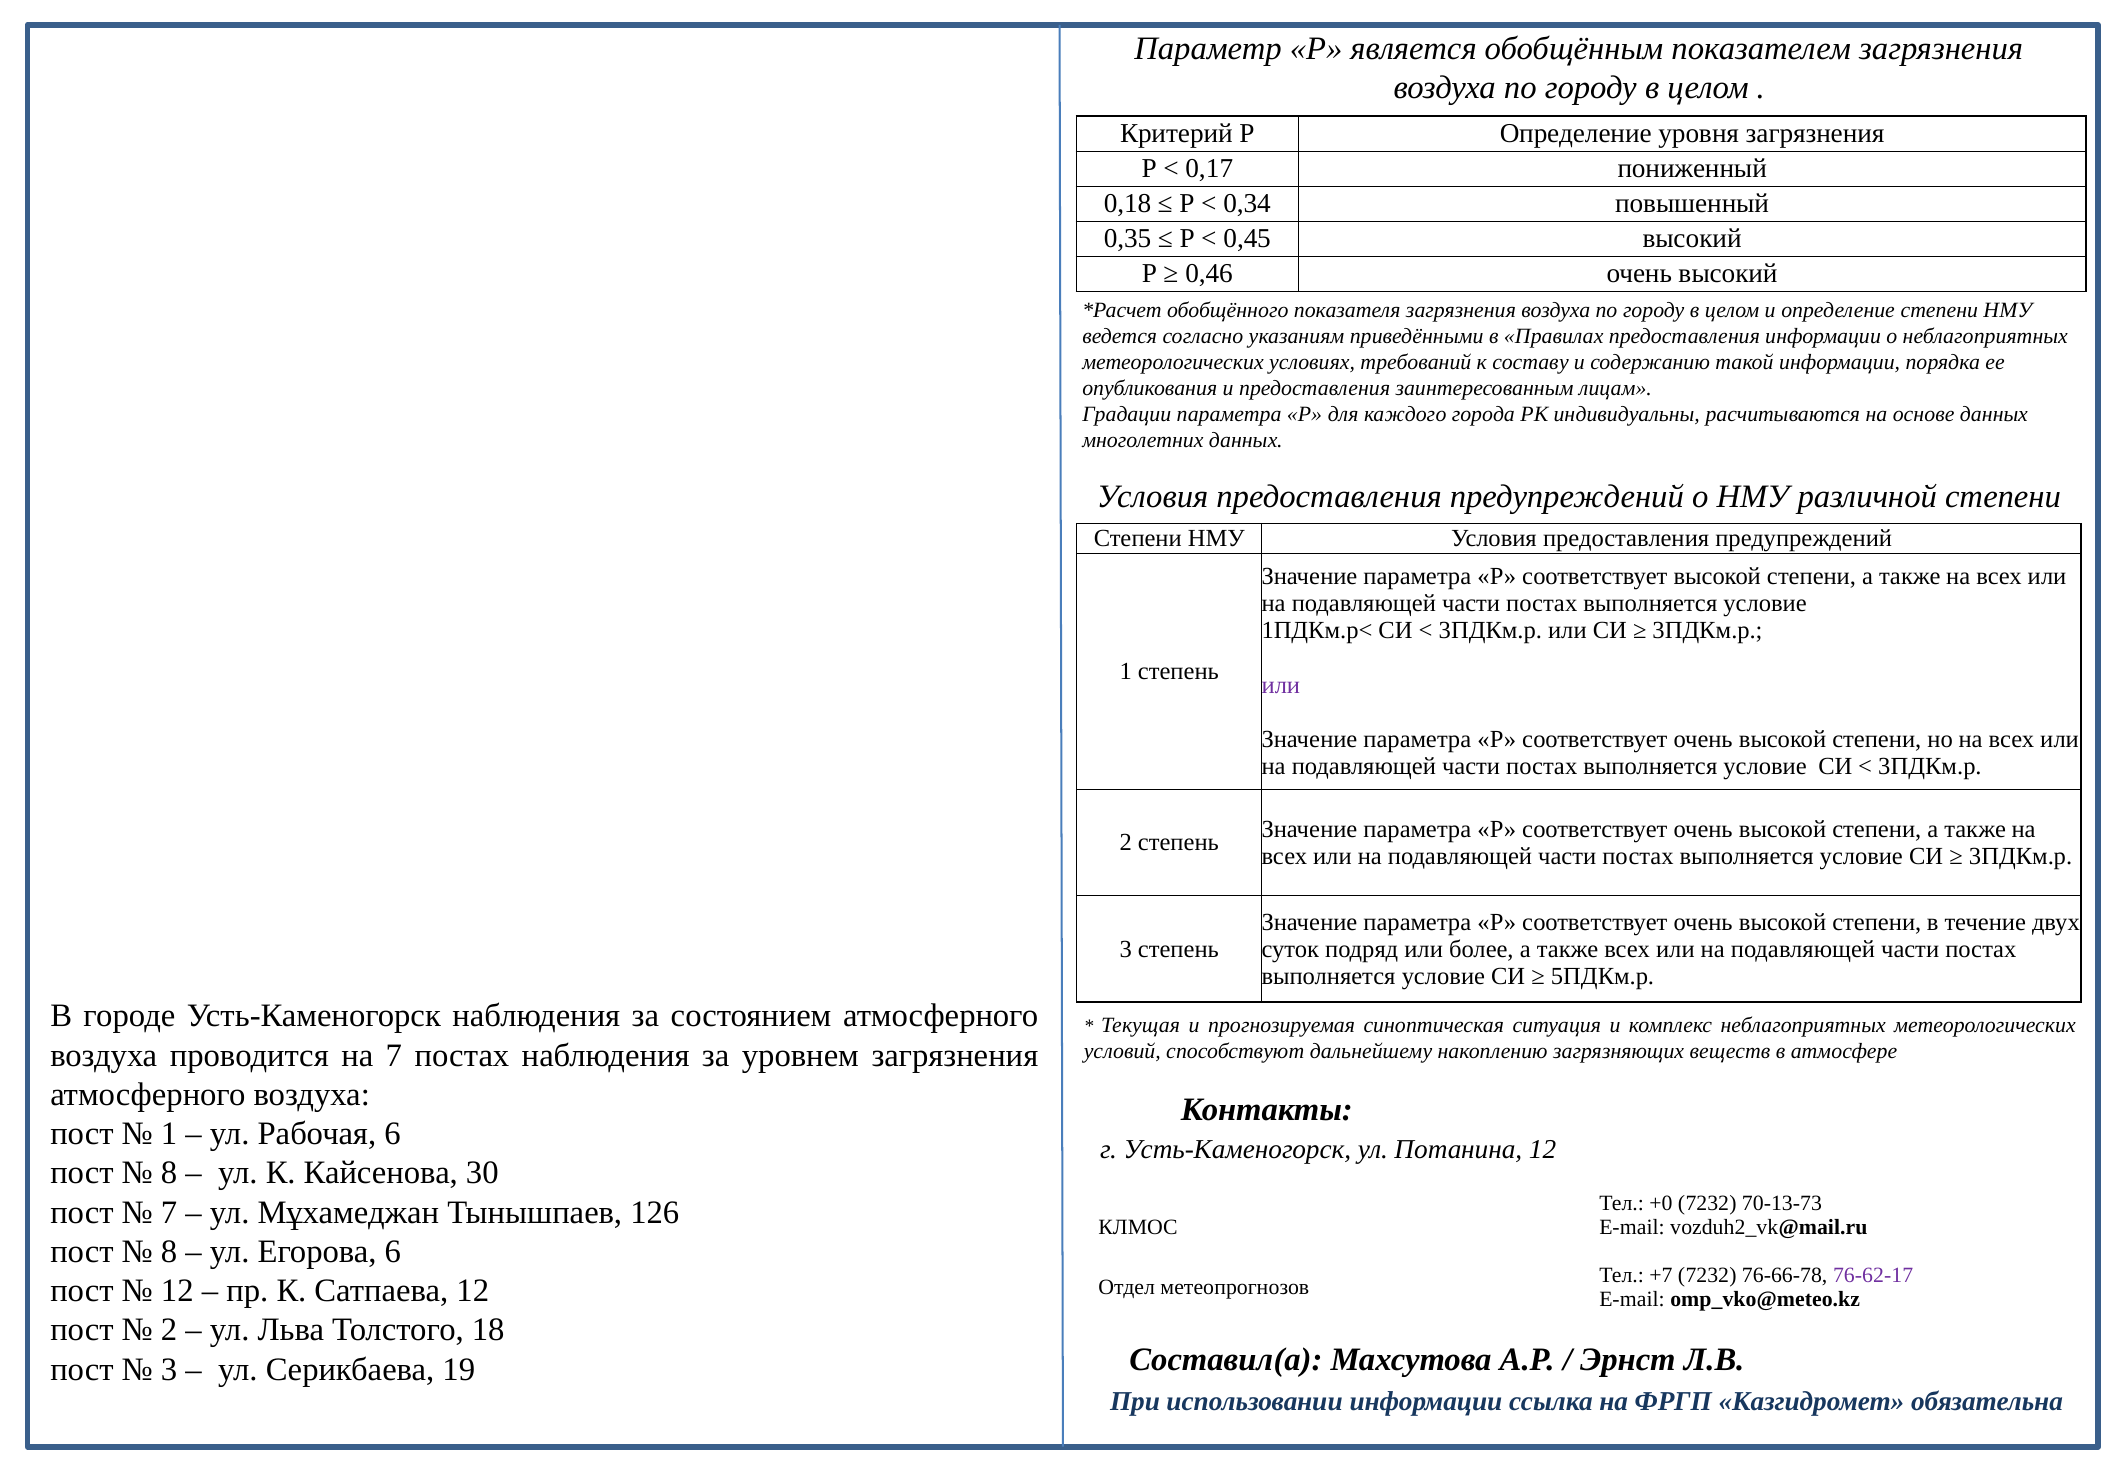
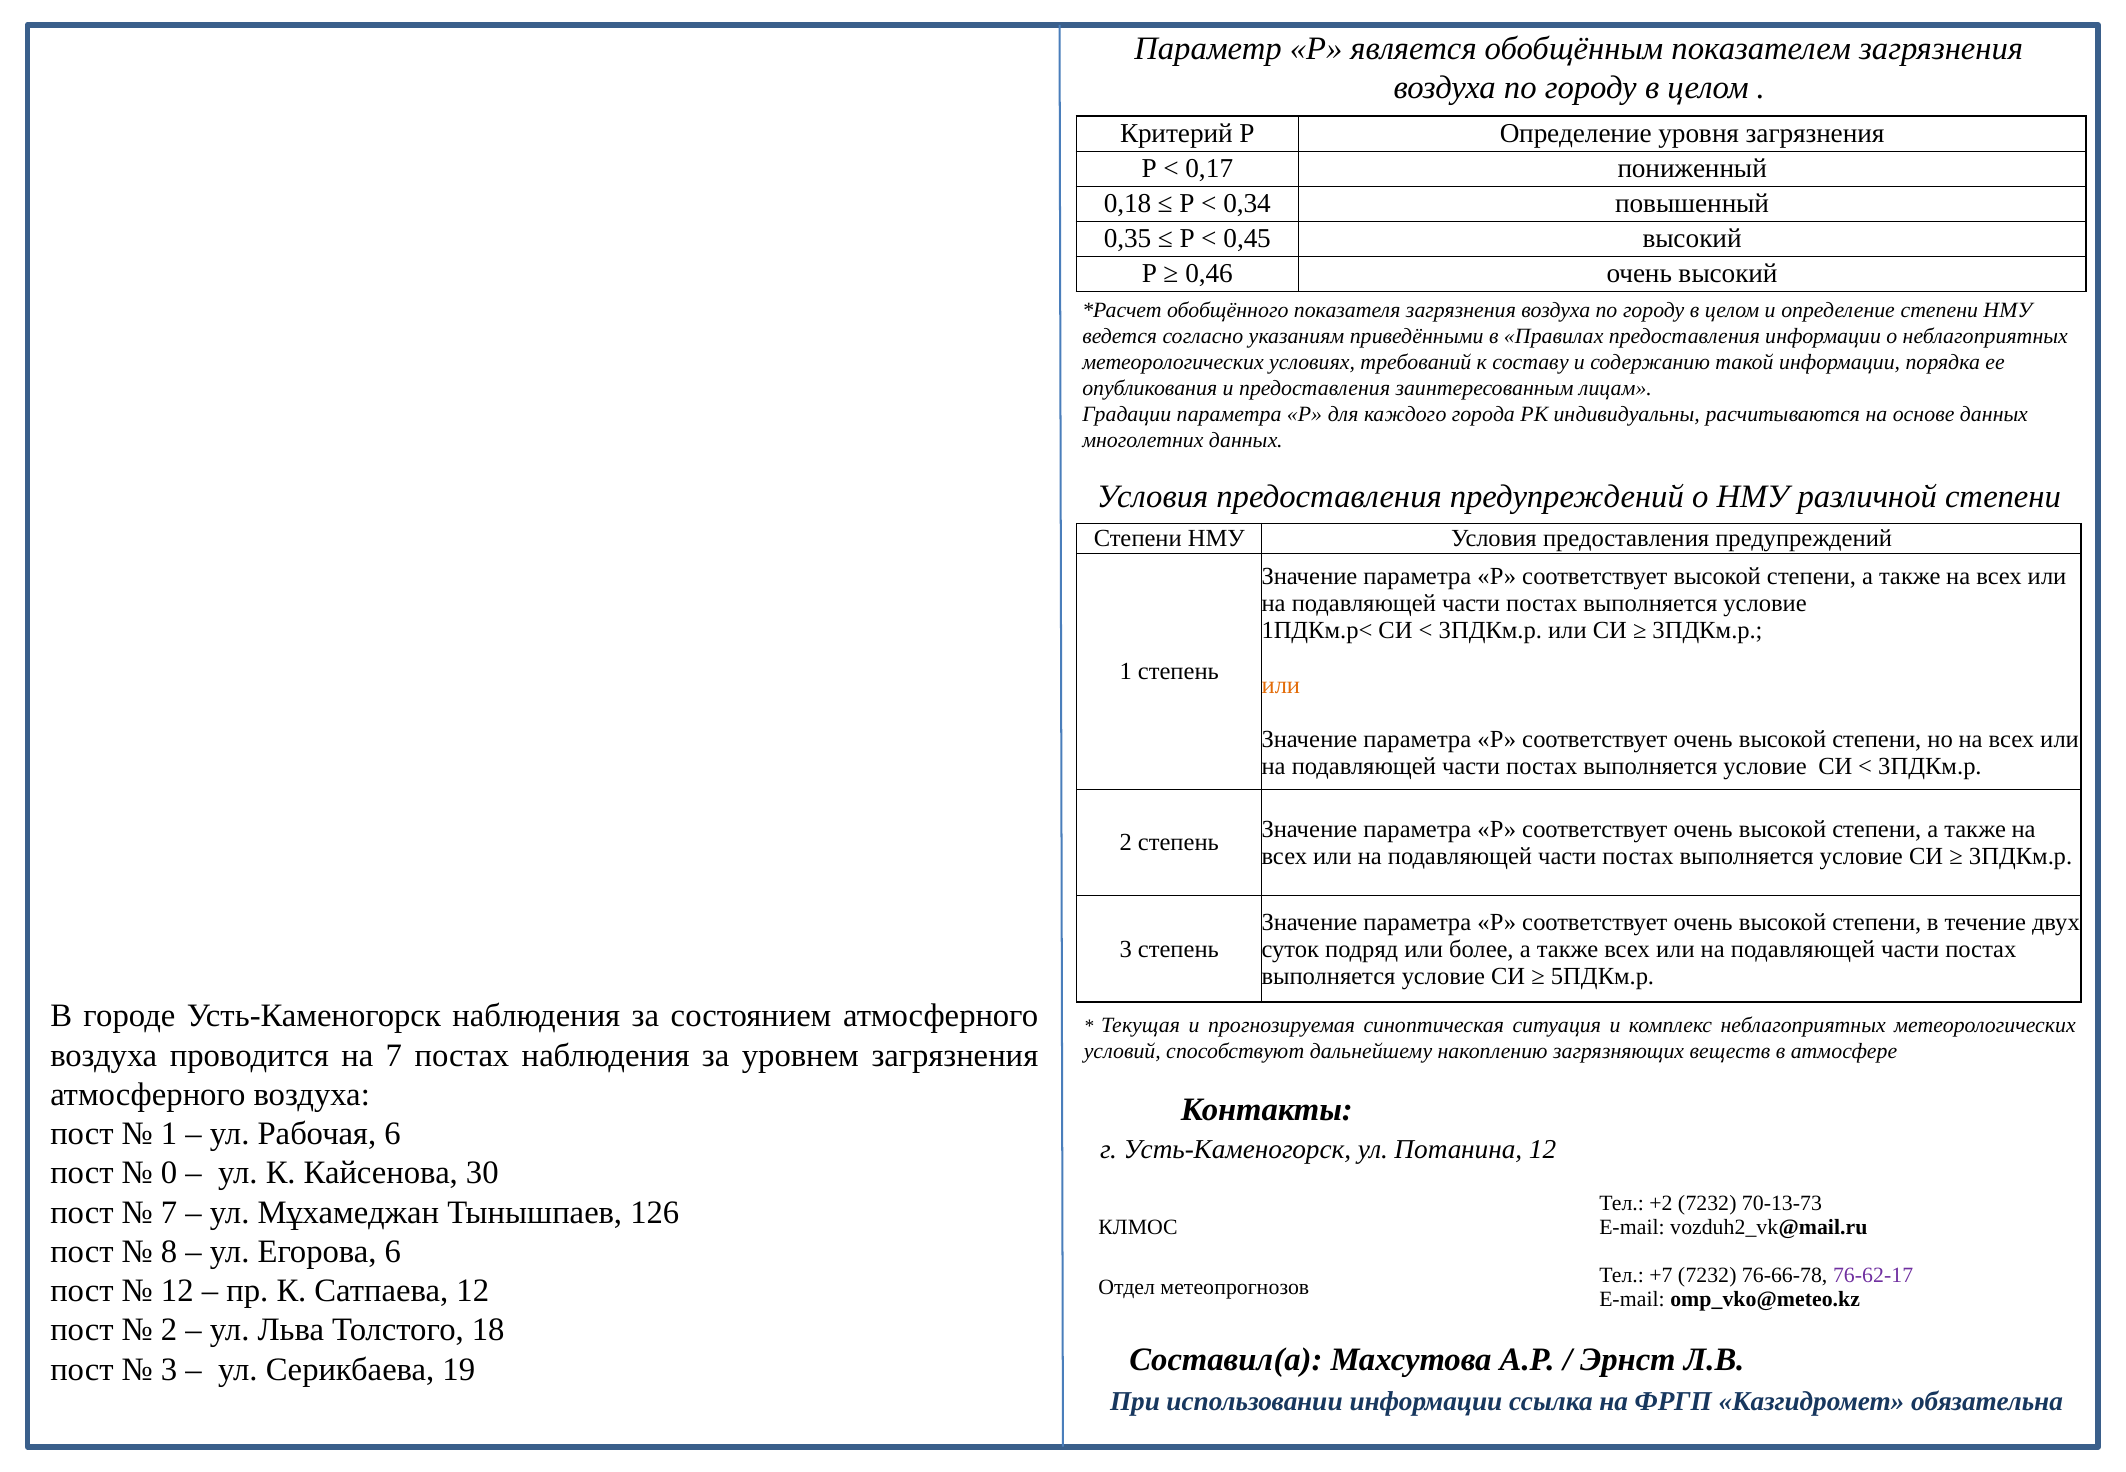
или at (1281, 685) colour: purple -> orange
8 at (169, 1173): 8 -> 0
+0: +0 -> +2
